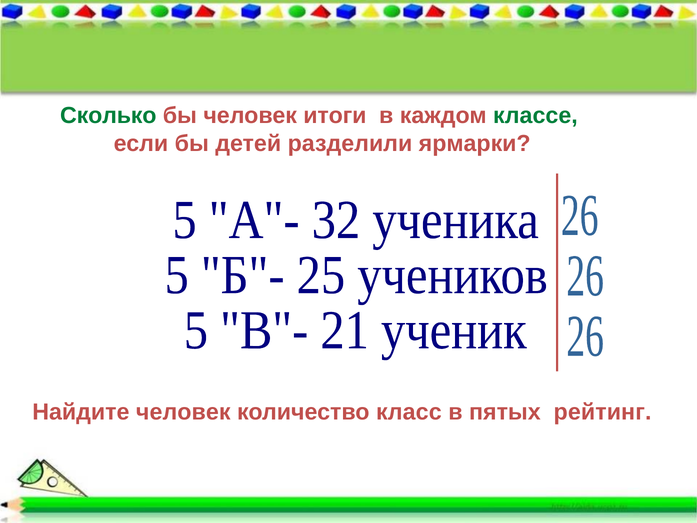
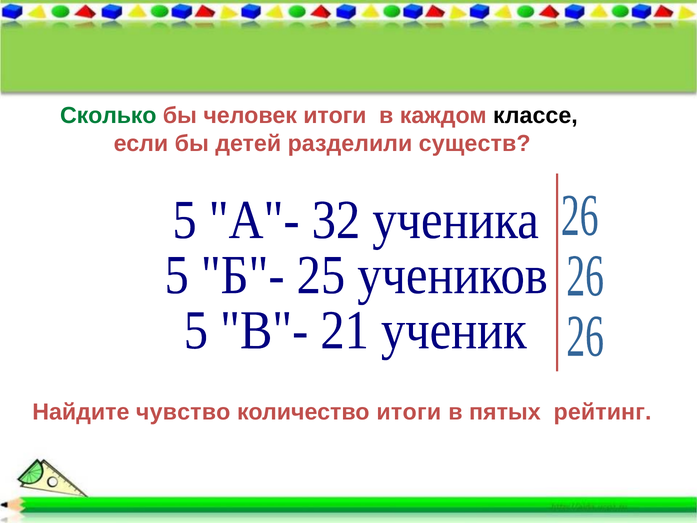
классе colour: green -> black
ярмарки: ярмарки -> существ
Найдите человек: человек -> чувство
количество класс: класс -> итоги
